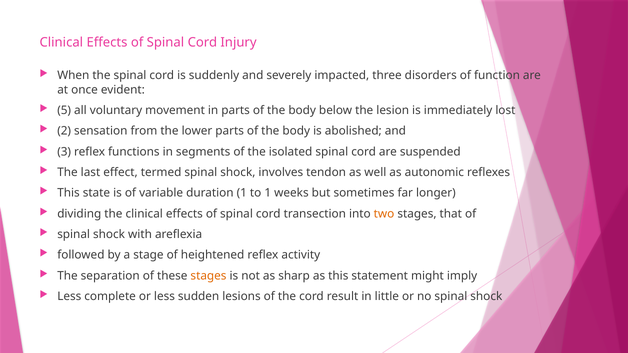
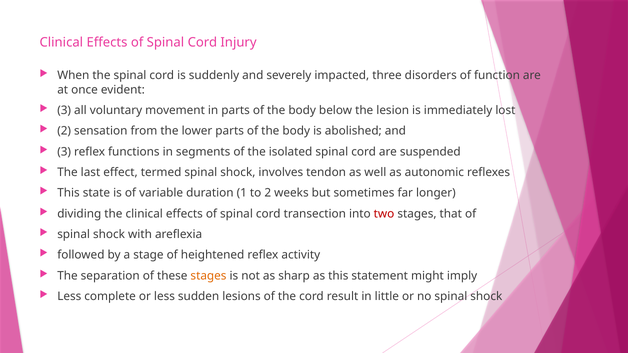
5 at (64, 110): 5 -> 3
to 1: 1 -> 2
two colour: orange -> red
